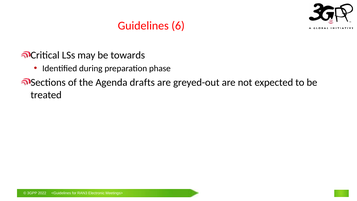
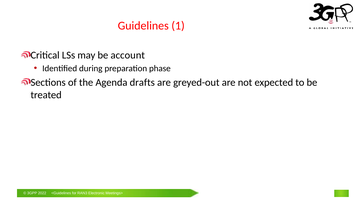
6: 6 -> 1
towards: towards -> account
